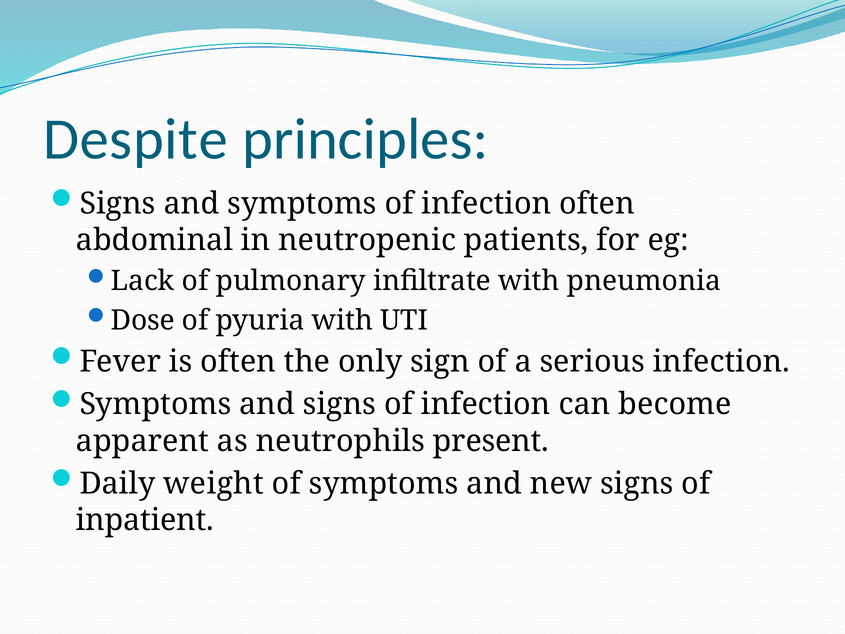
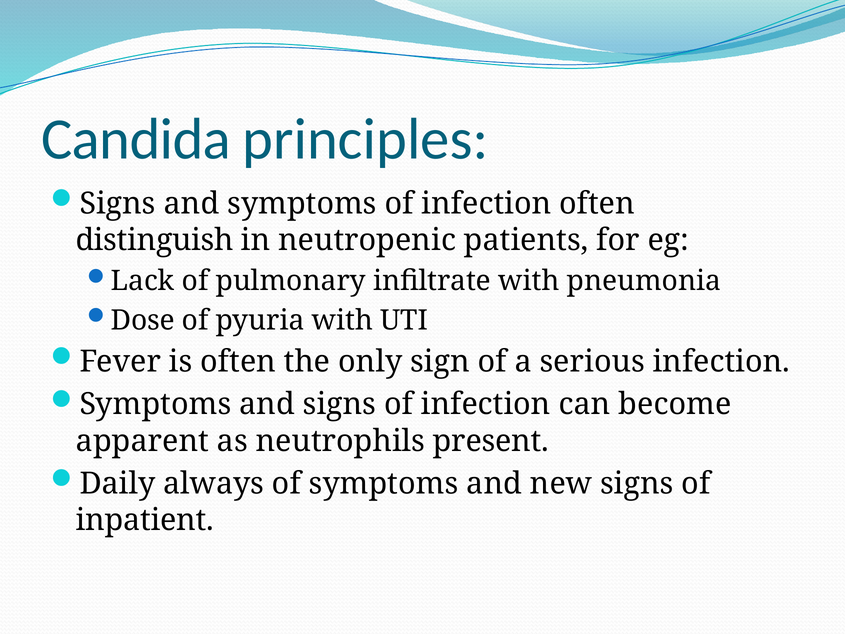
Despite: Despite -> Candida
abdominal: abdominal -> distinguish
weight: weight -> always
